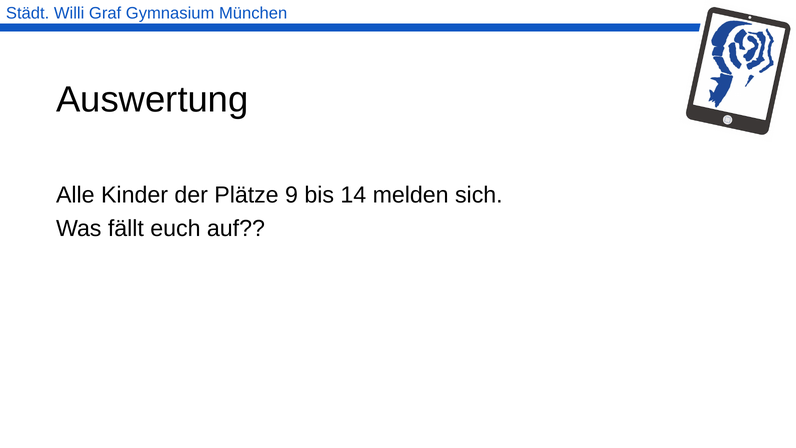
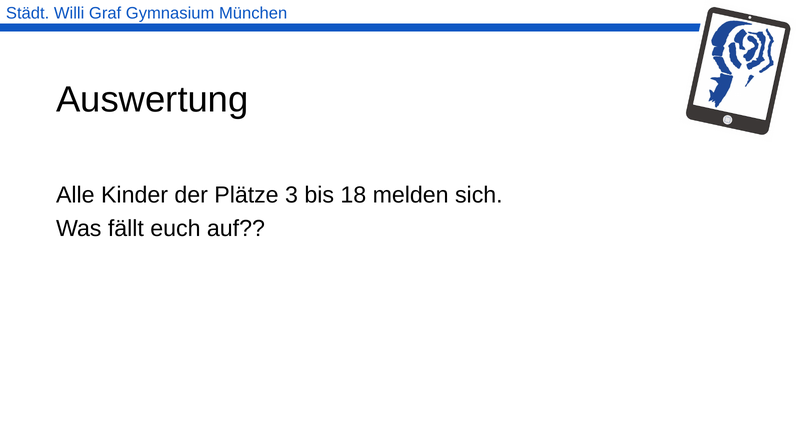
9: 9 -> 3
14: 14 -> 18
